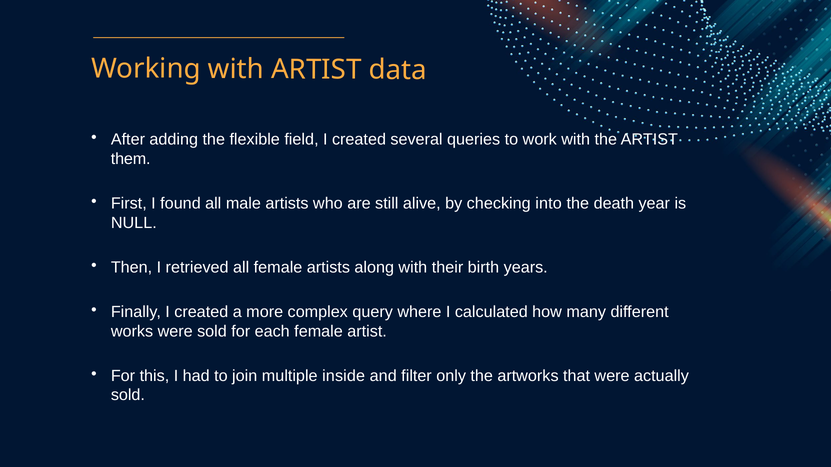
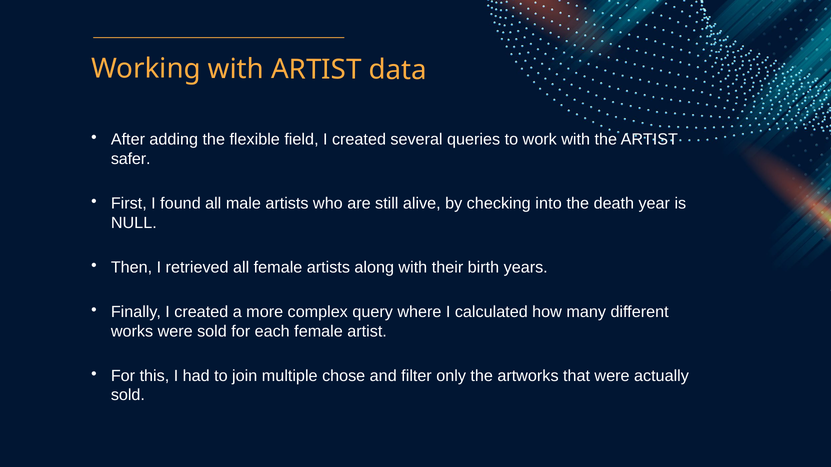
them: them -> safer
inside: inside -> chose
